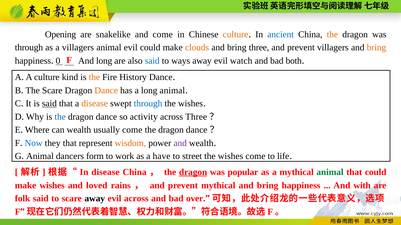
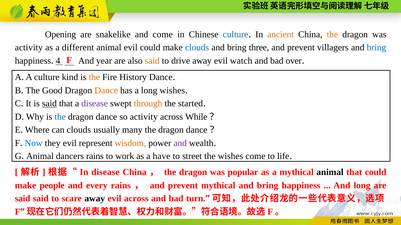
culture at (236, 34) colour: orange -> blue
ancient colour: blue -> orange
through at (29, 48): through -> activity
a villagers: villagers -> different
clouds at (197, 48) colour: orange -> blue
bring at (376, 48) colour: orange -> blue
0: 0 -> 4
And long: long -> year
said at (152, 61) colour: blue -> orange
ways: ways -> drive
both: both -> over
The Scare: Scare -> Good
long animal: animal -> wishes
disease at (95, 104) colour: orange -> purple
through at (148, 104) colour: blue -> orange
wishes at (191, 104): wishes -> started
across Three: Three -> While
can wealth: wealth -> clouds
usually come: come -> many
they that: that -> evil
dancers form: form -> rains
dragon at (193, 173) underline: present -> none
animal at (330, 173) colour: green -> black
make wishes: wishes -> people
loved: loved -> every
And with: with -> long
folk at (23, 199): folk -> said
over: over -> turn
